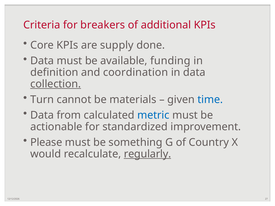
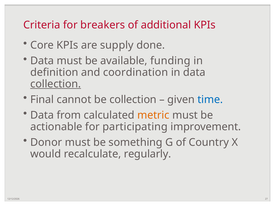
Turn: Turn -> Final
be materials: materials -> collection
metric colour: blue -> orange
standardized: standardized -> participating
Please: Please -> Donor
regularly underline: present -> none
